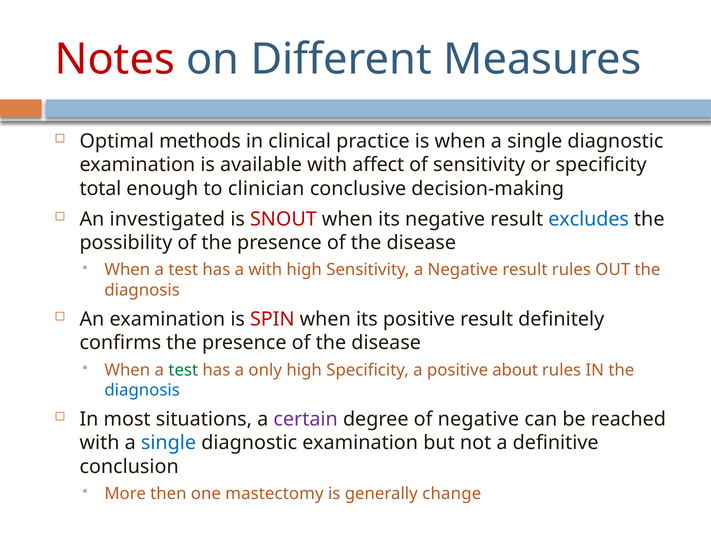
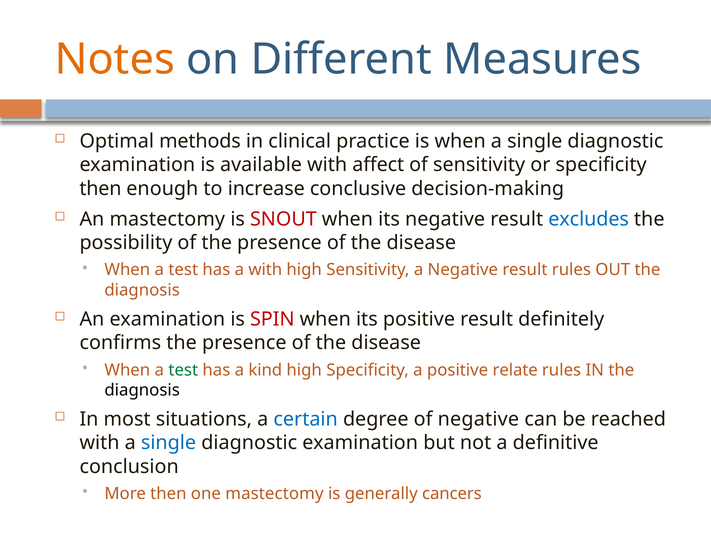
Notes colour: red -> orange
total at (100, 189): total -> then
clinician: clinician -> increase
An investigated: investigated -> mastectomy
only: only -> kind
about: about -> relate
diagnosis at (142, 390) colour: blue -> black
certain colour: purple -> blue
change: change -> cancers
